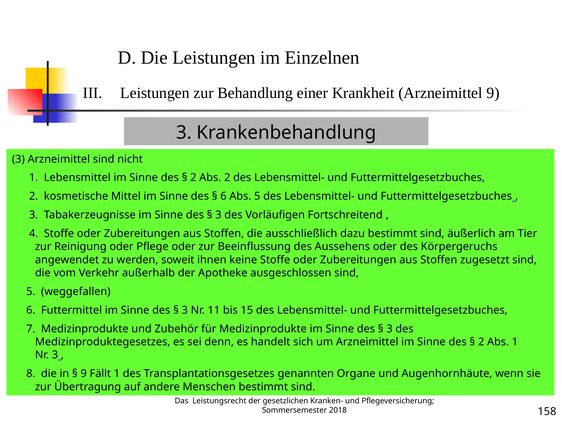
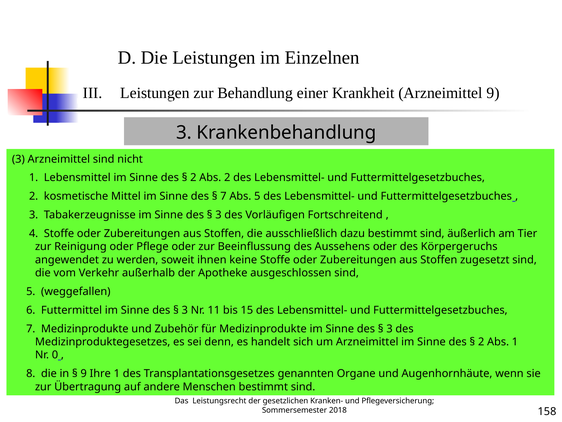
6 at (223, 196): 6 -> 7
Nr 3: 3 -> 0
Fällt: Fällt -> Ihre
